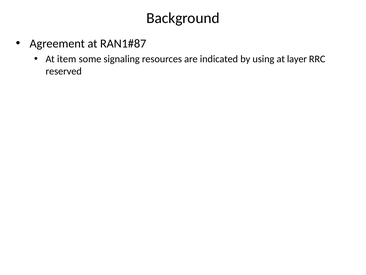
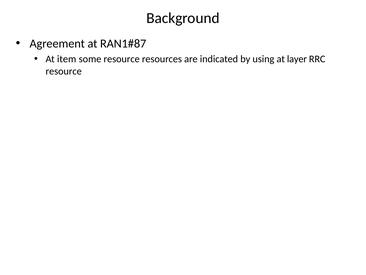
some signaling: signaling -> resource
reserved at (64, 71): reserved -> resource
